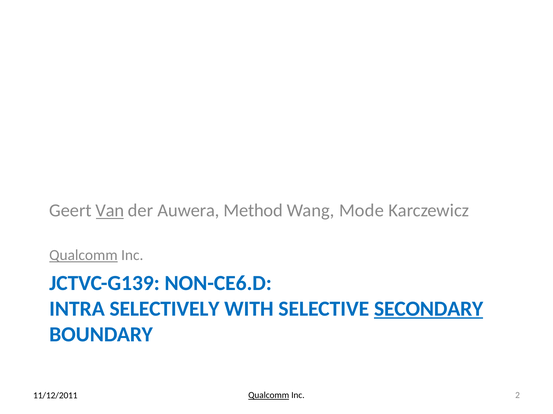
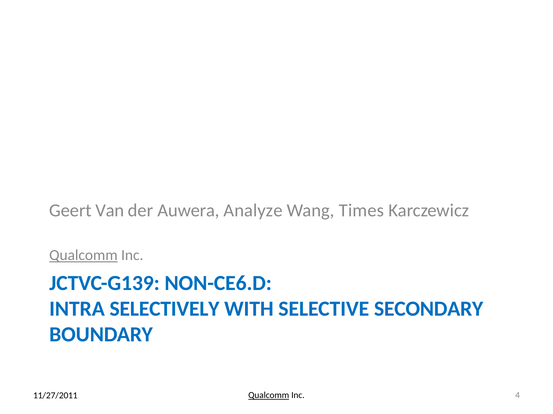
Van underline: present -> none
Method: Method -> Analyze
Mode: Mode -> Times
SECONDARY underline: present -> none
2: 2 -> 4
11/12/2011: 11/12/2011 -> 11/27/2011
